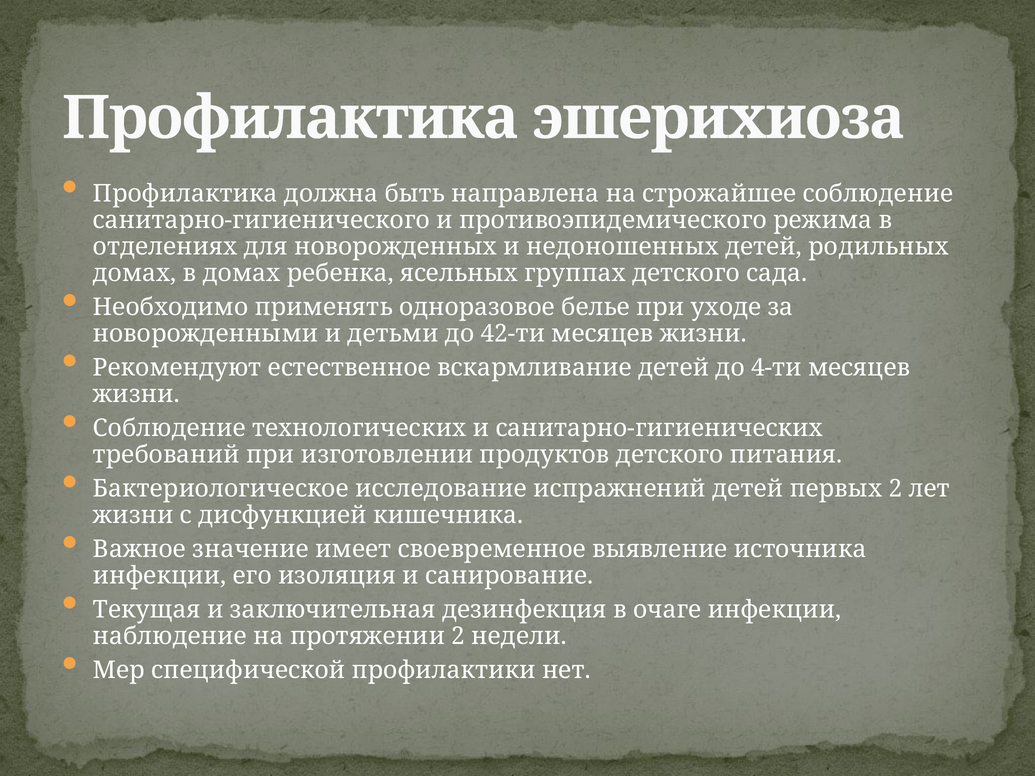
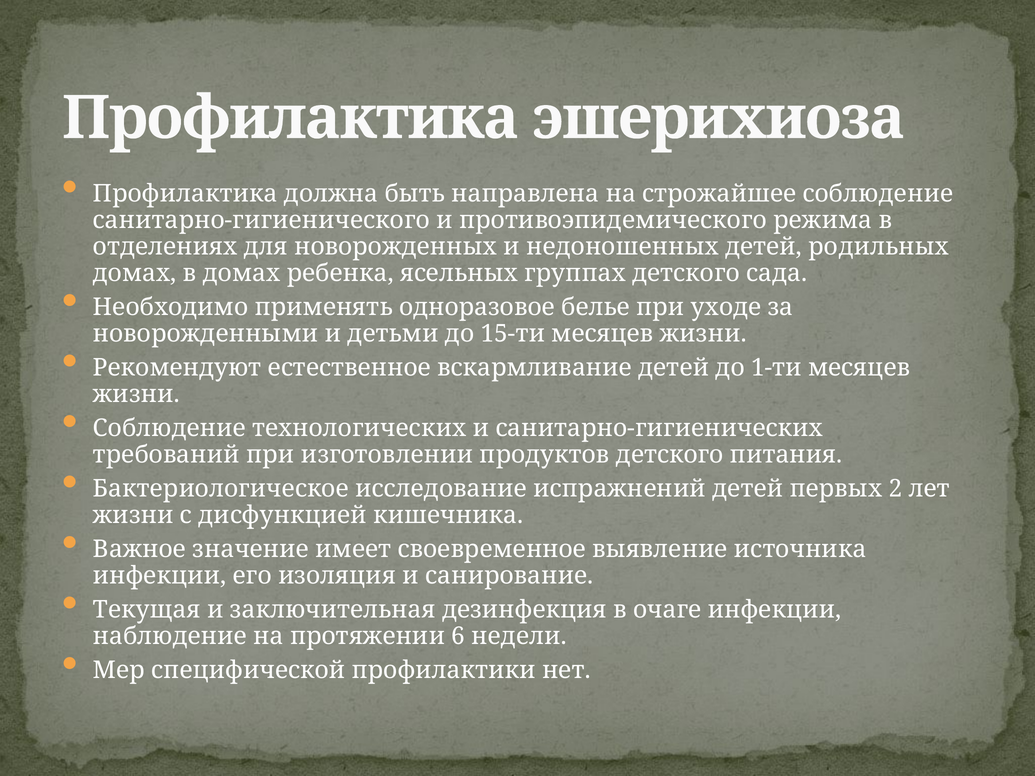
42-ти: 42-ти -> 15-ти
4-ти: 4-ти -> 1-ти
протяжении 2: 2 -> 6
